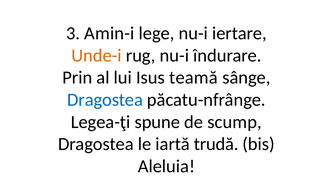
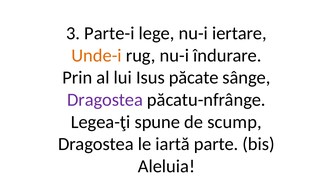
Amin-i: Amin-i -> Parte-i
teamă: teamă -> păcate
Dragostea at (105, 100) colour: blue -> purple
trudă: trudă -> parte
